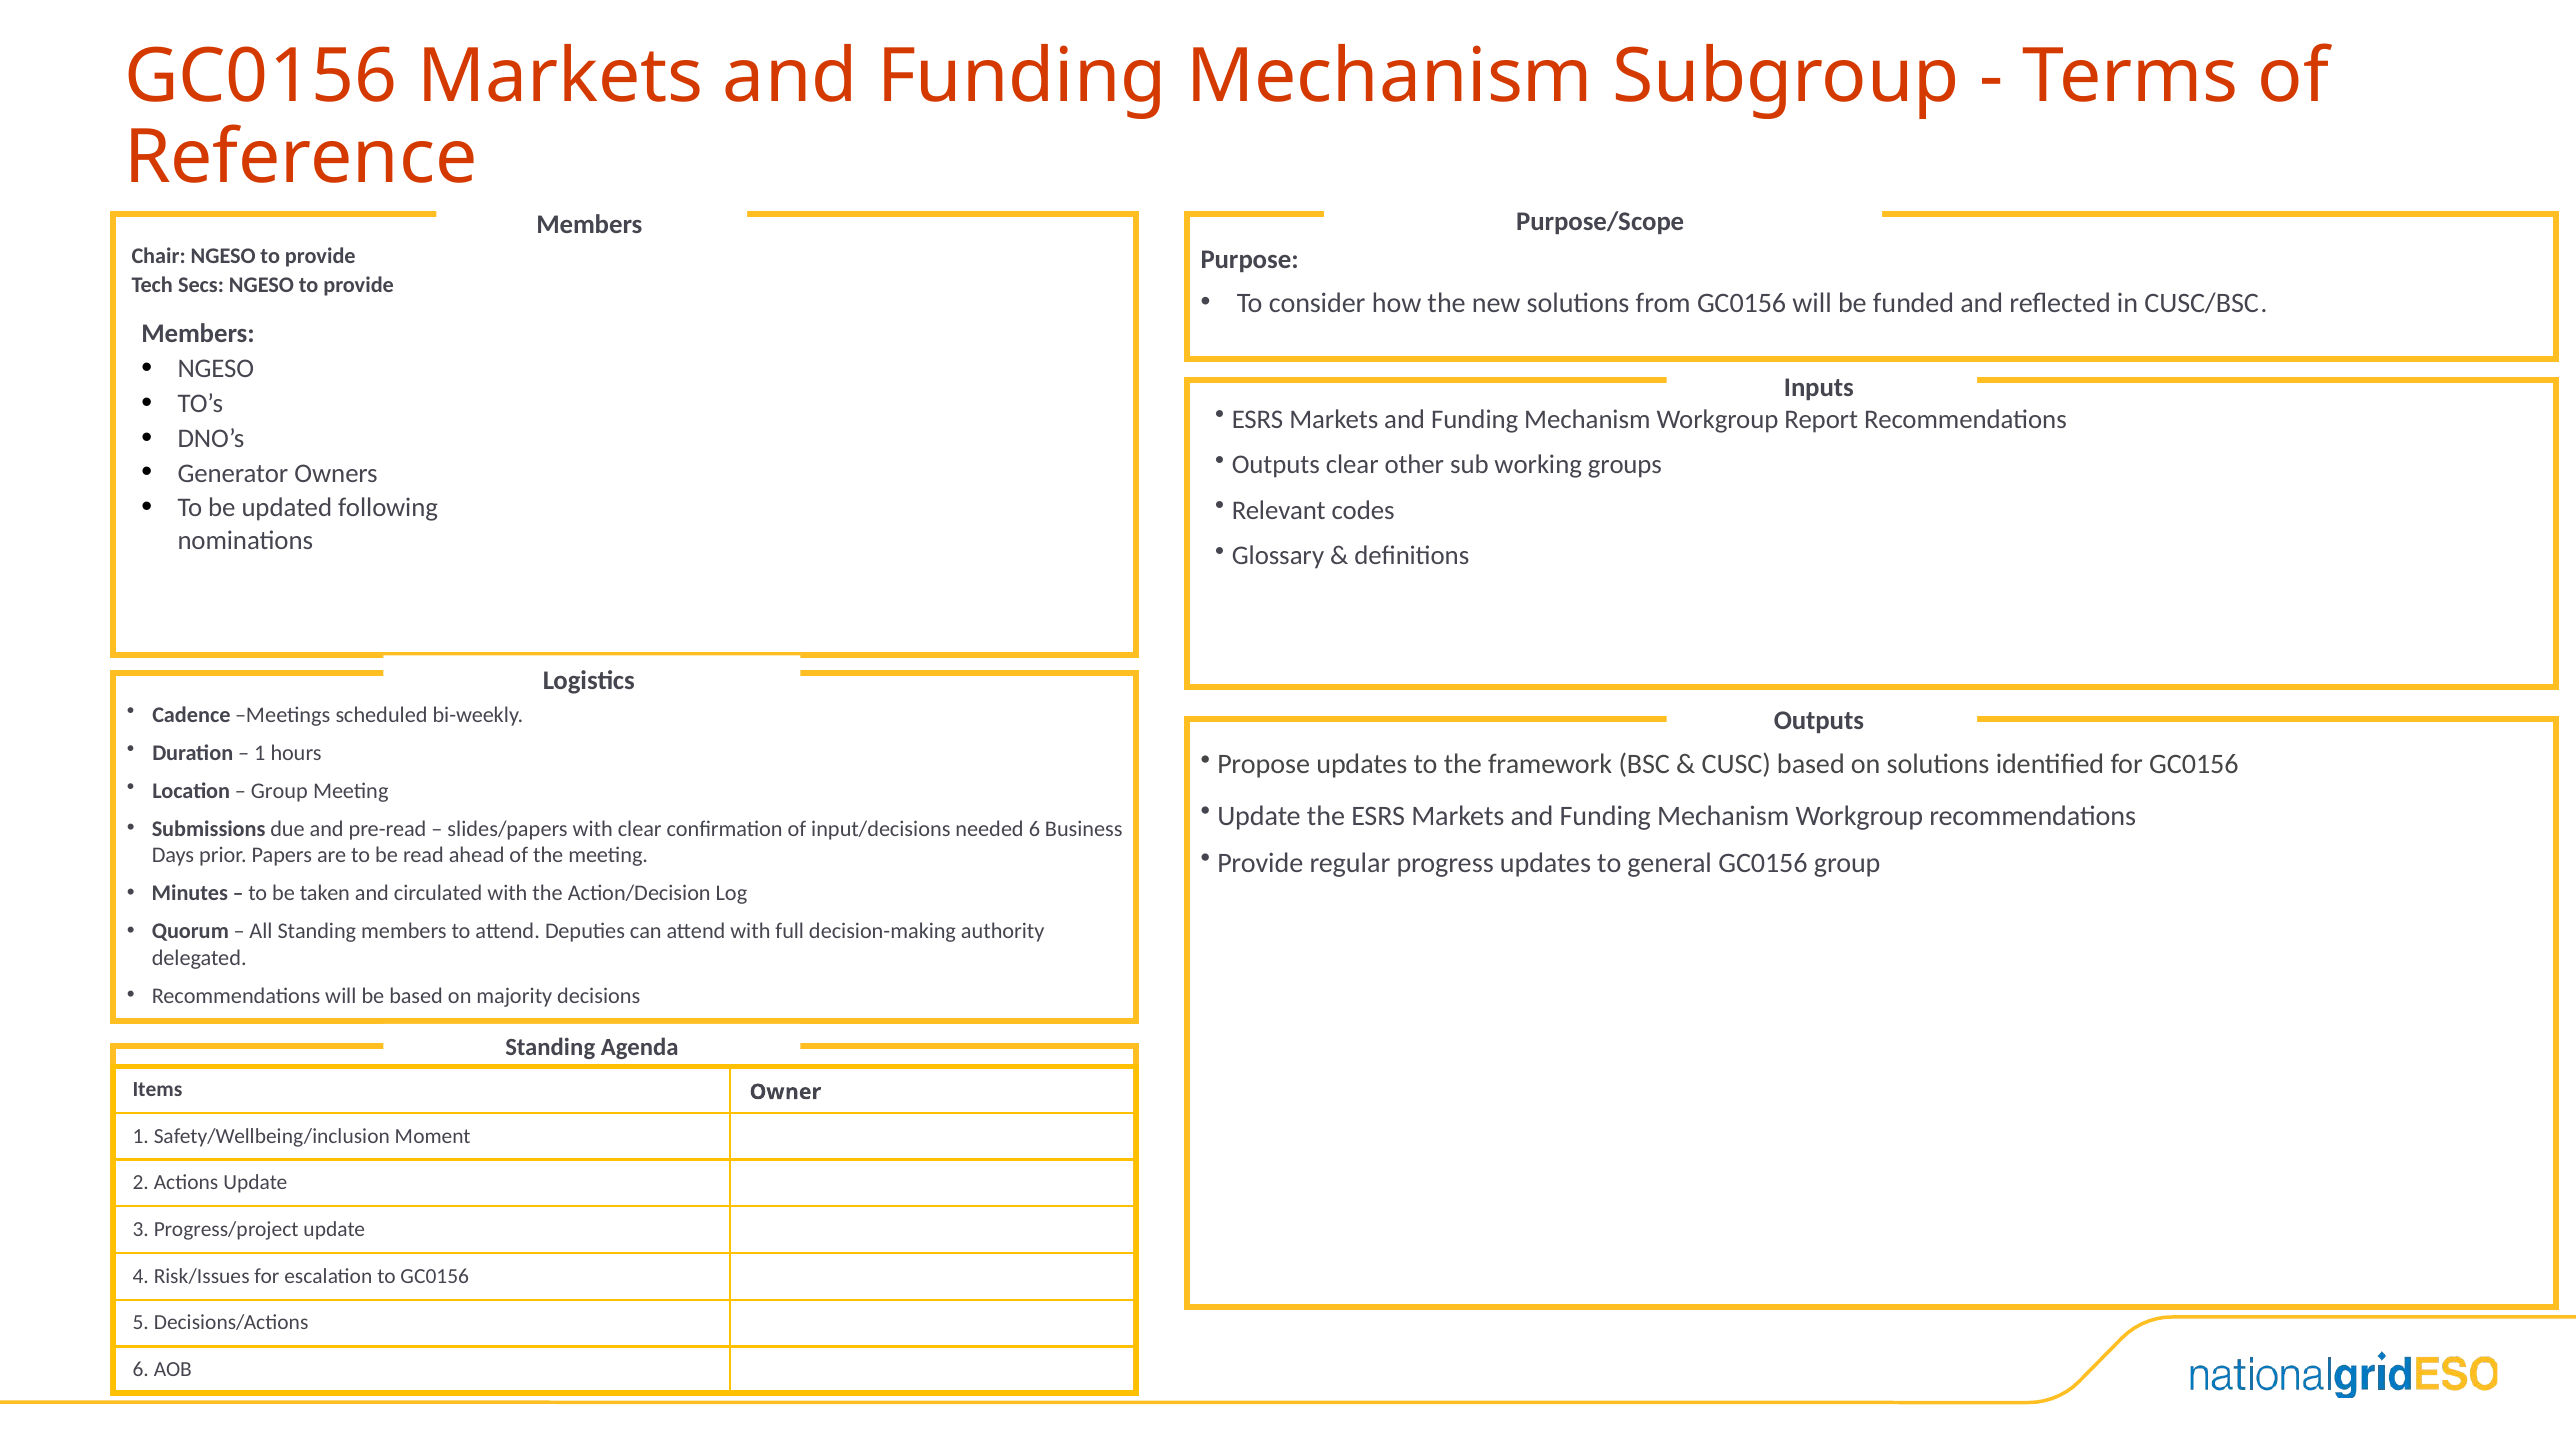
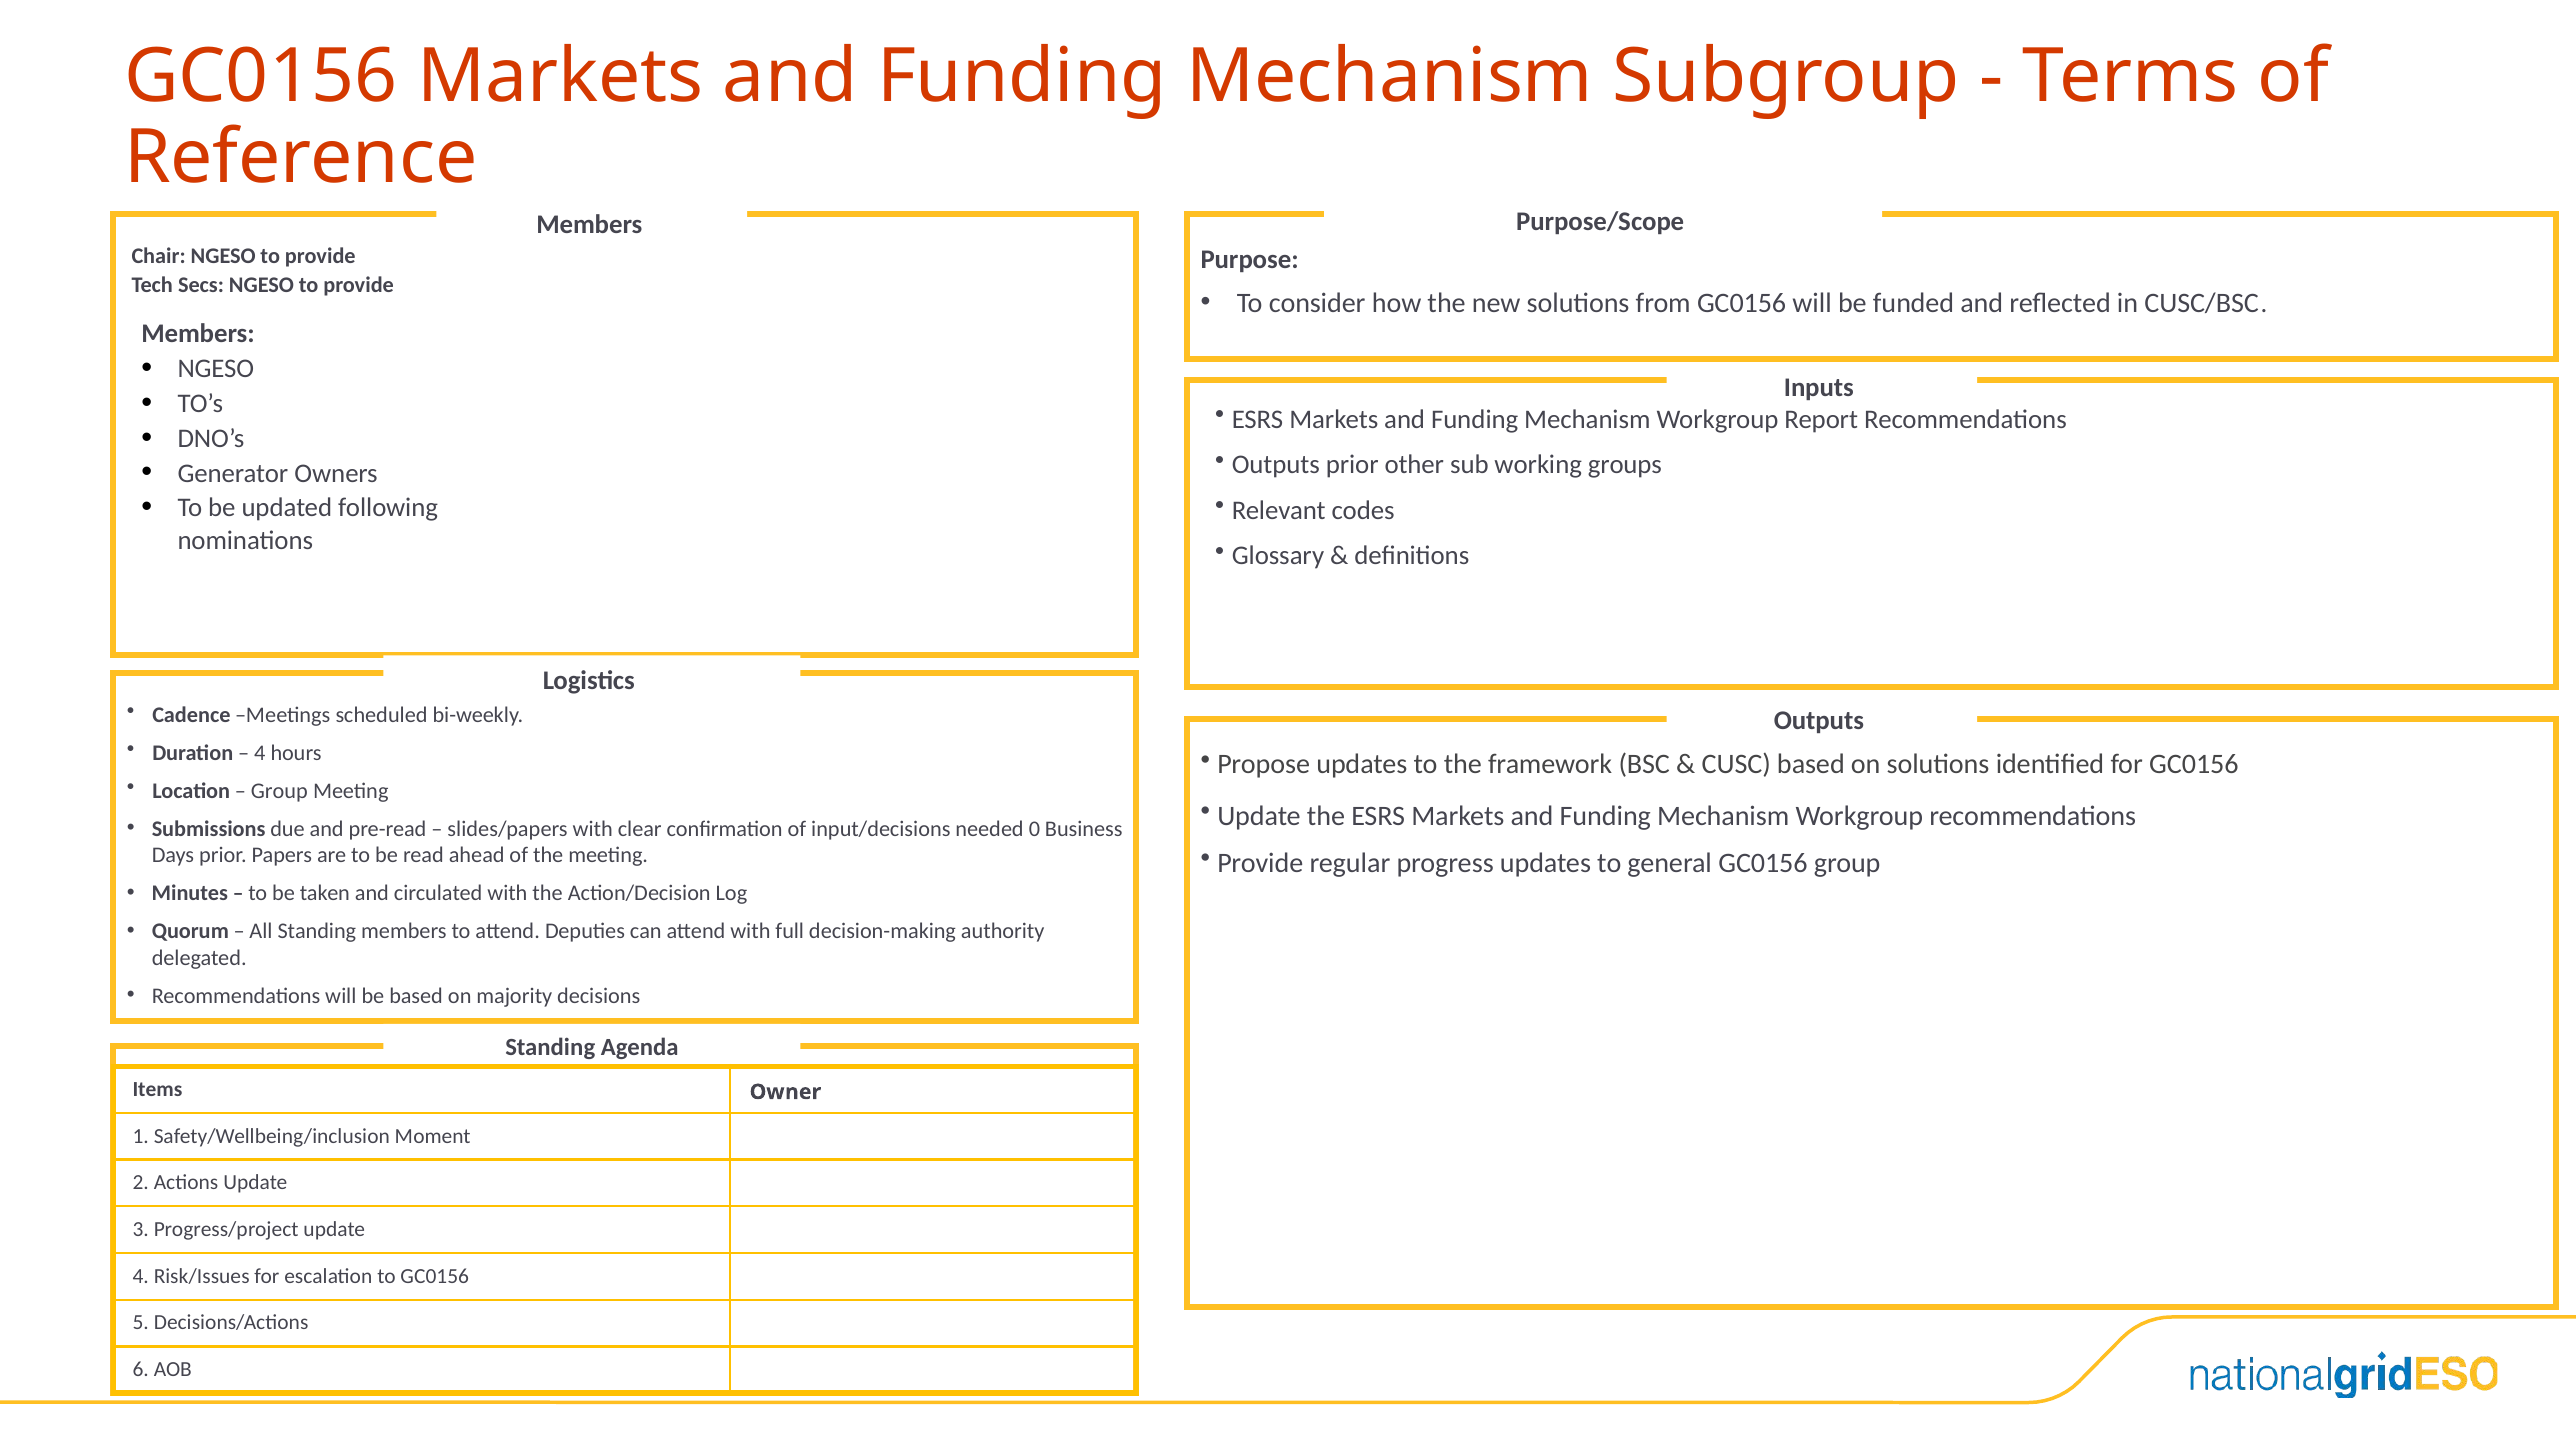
Outputs clear: clear -> prior
1 at (260, 753): 1 -> 4
needed 6: 6 -> 0
